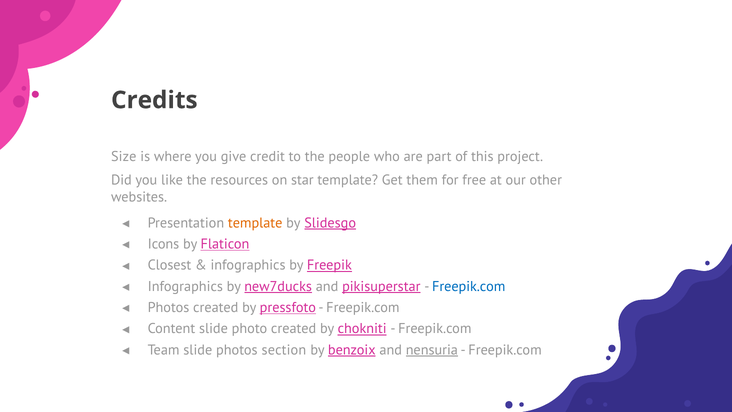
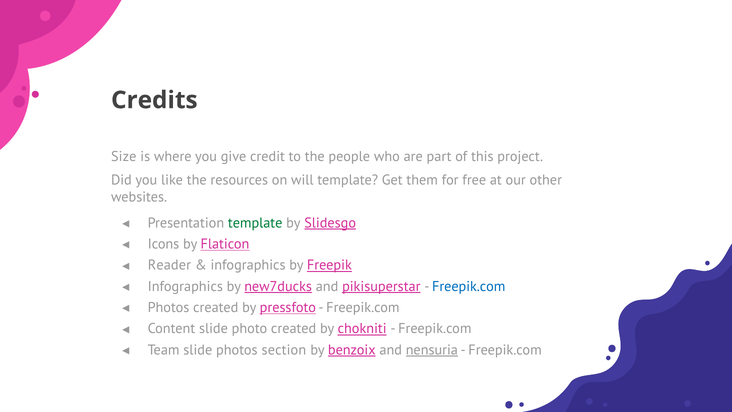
star: star -> will
template at (255, 223) colour: orange -> green
Closest: Closest -> Reader
